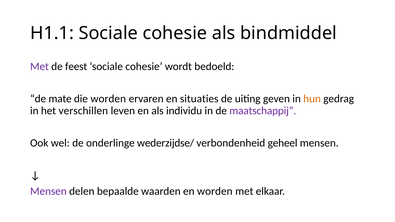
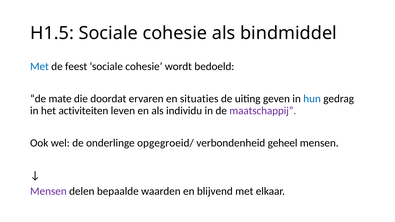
H1.1: H1.1 -> H1.5
Met at (39, 67) colour: purple -> blue
die worden: worden -> doordat
hun colour: orange -> blue
verschillen: verschillen -> activiteiten
wederzijdse/: wederzijdse/ -> opgegroeid/
en worden: worden -> blijvend
